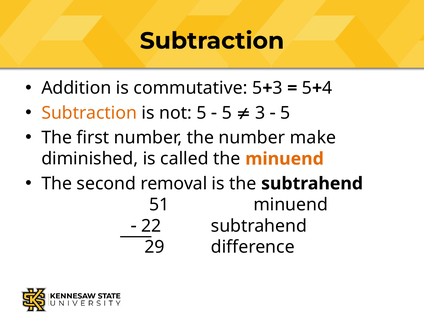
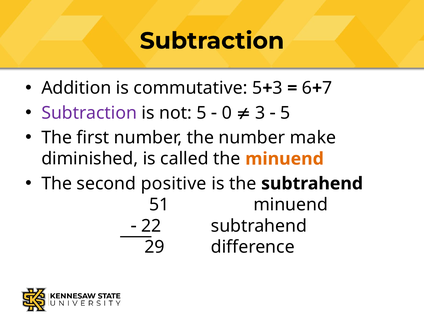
5 at (307, 88): 5 -> 6
4: 4 -> 7
Subtraction at (89, 113) colour: orange -> purple
5 at (227, 113): 5 -> 0
removal: removal -> positive
